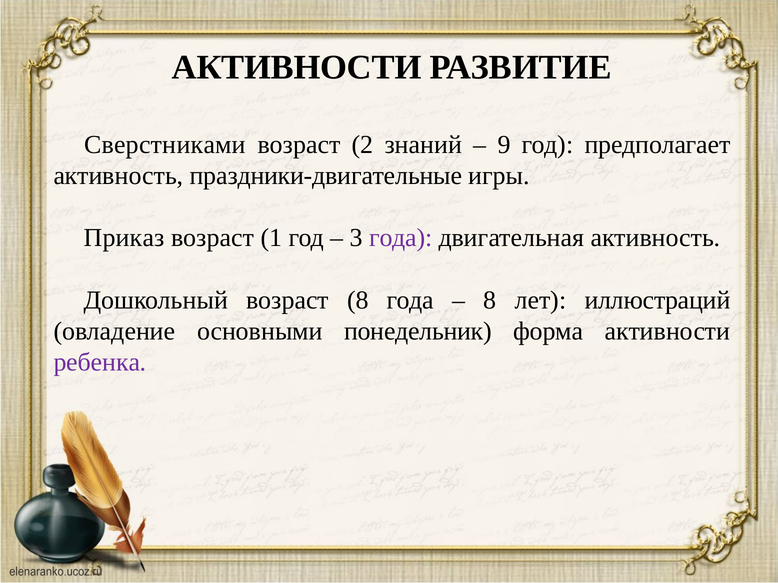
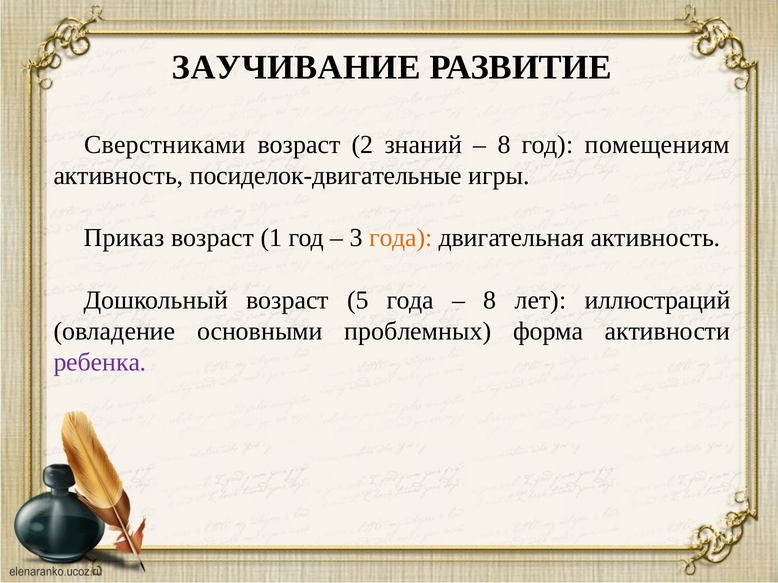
АКТИВНОСТИ at (297, 68): АКТИВНОСТИ -> ЗАУЧИВАНИЕ
9 at (504, 145): 9 -> 8
предполагает: предполагает -> помещениям
праздники-двигательные: праздники-двигательные -> посиделок-двигательные
года at (401, 238) colour: purple -> orange
возраст 8: 8 -> 5
понедельник: понедельник -> проблемных
